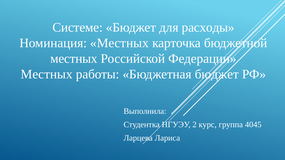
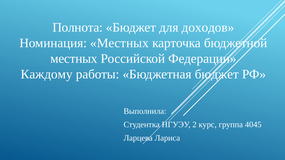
Системе: Системе -> Полнота
расходы: расходы -> доходов
Местных at (47, 74): Местных -> Каждому
